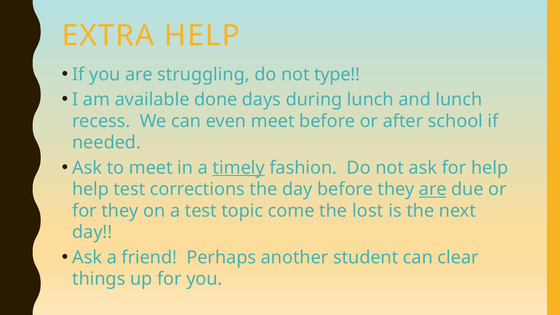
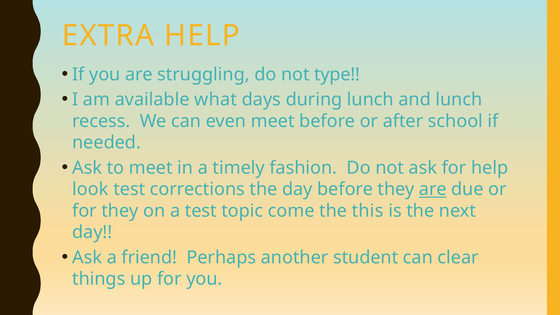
done: done -> what
timely underline: present -> none
help at (91, 189): help -> look
lost: lost -> this
